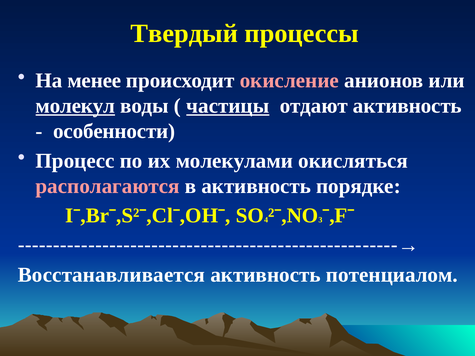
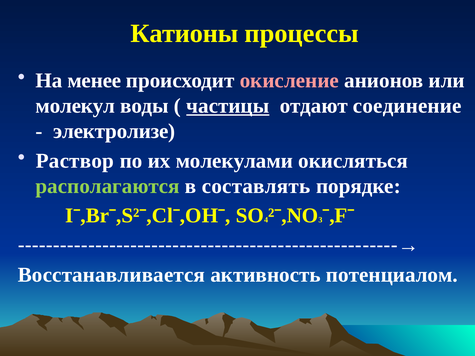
Твердый: Твердый -> Катионы
молекул underline: present -> none
отдают активность: активность -> соединение
особенности: особенности -> электролизе
Процесс: Процесс -> Раствор
располагаются colour: pink -> light green
в активность: активность -> составлять
